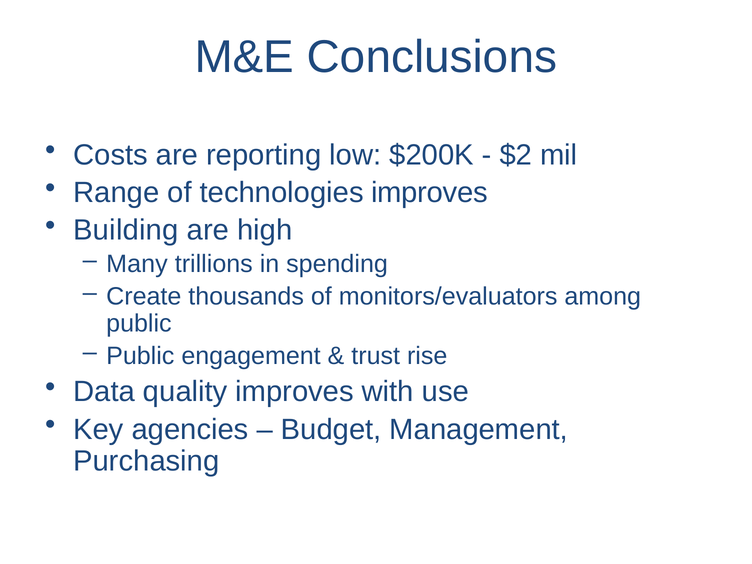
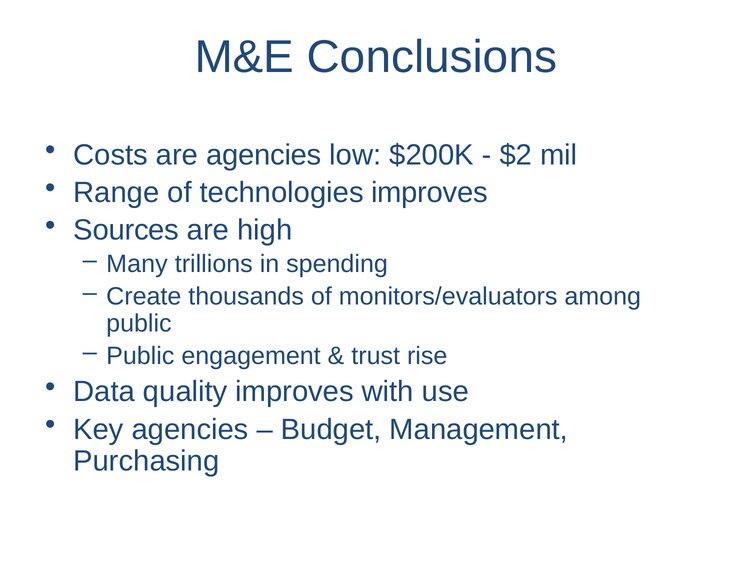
are reporting: reporting -> agencies
Building: Building -> Sources
